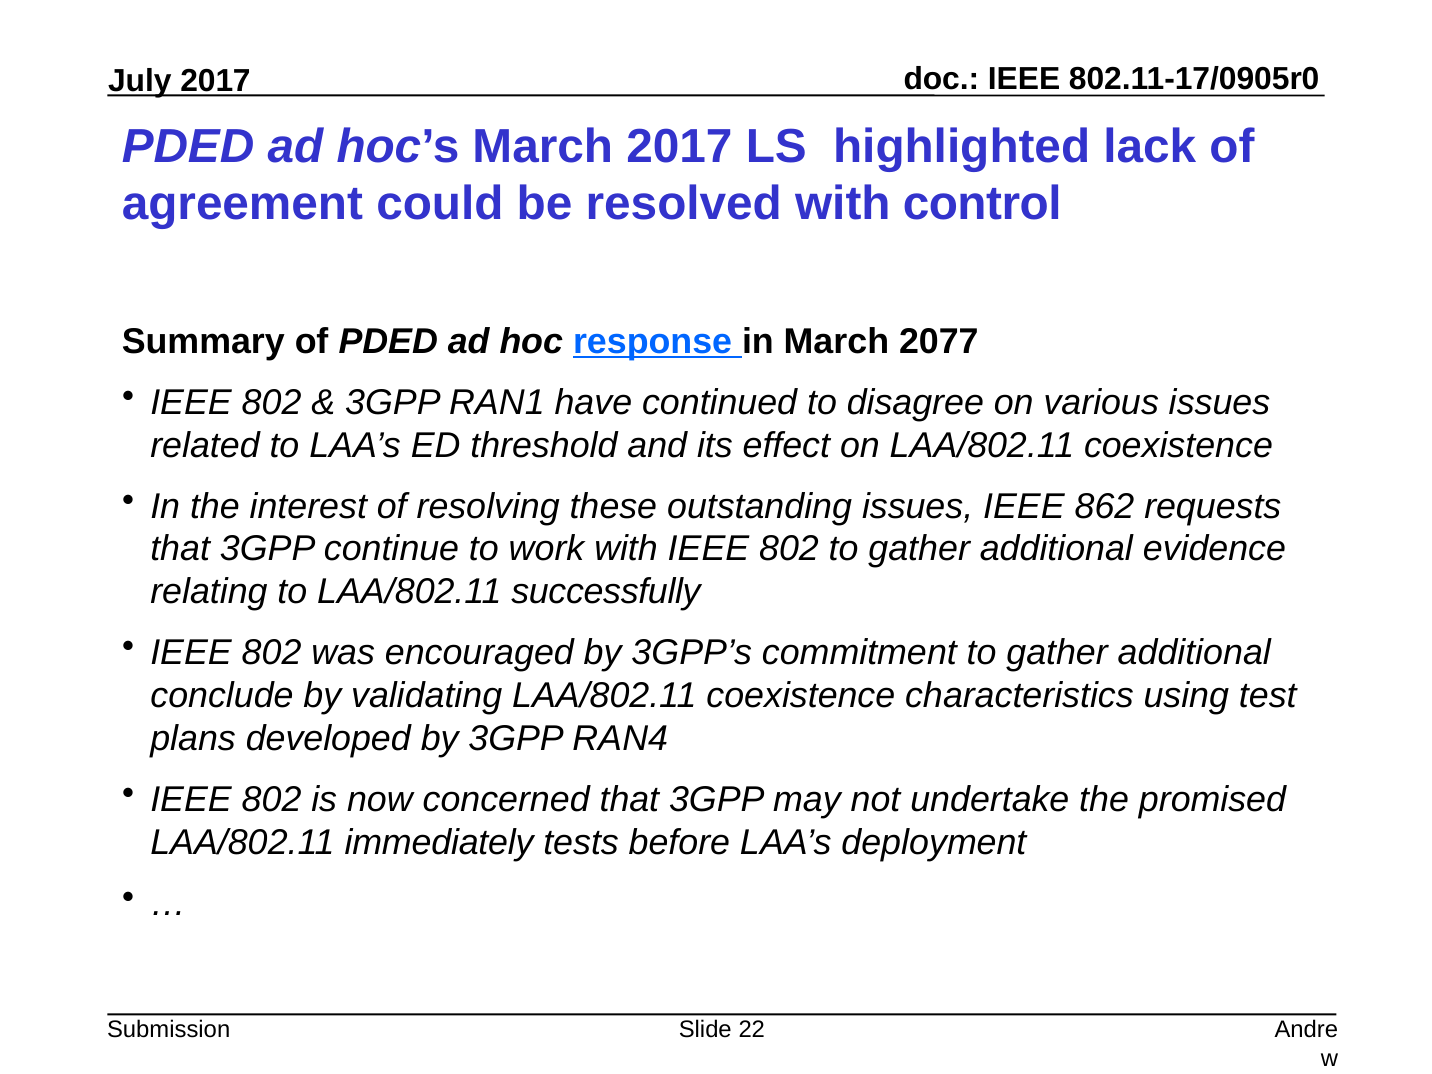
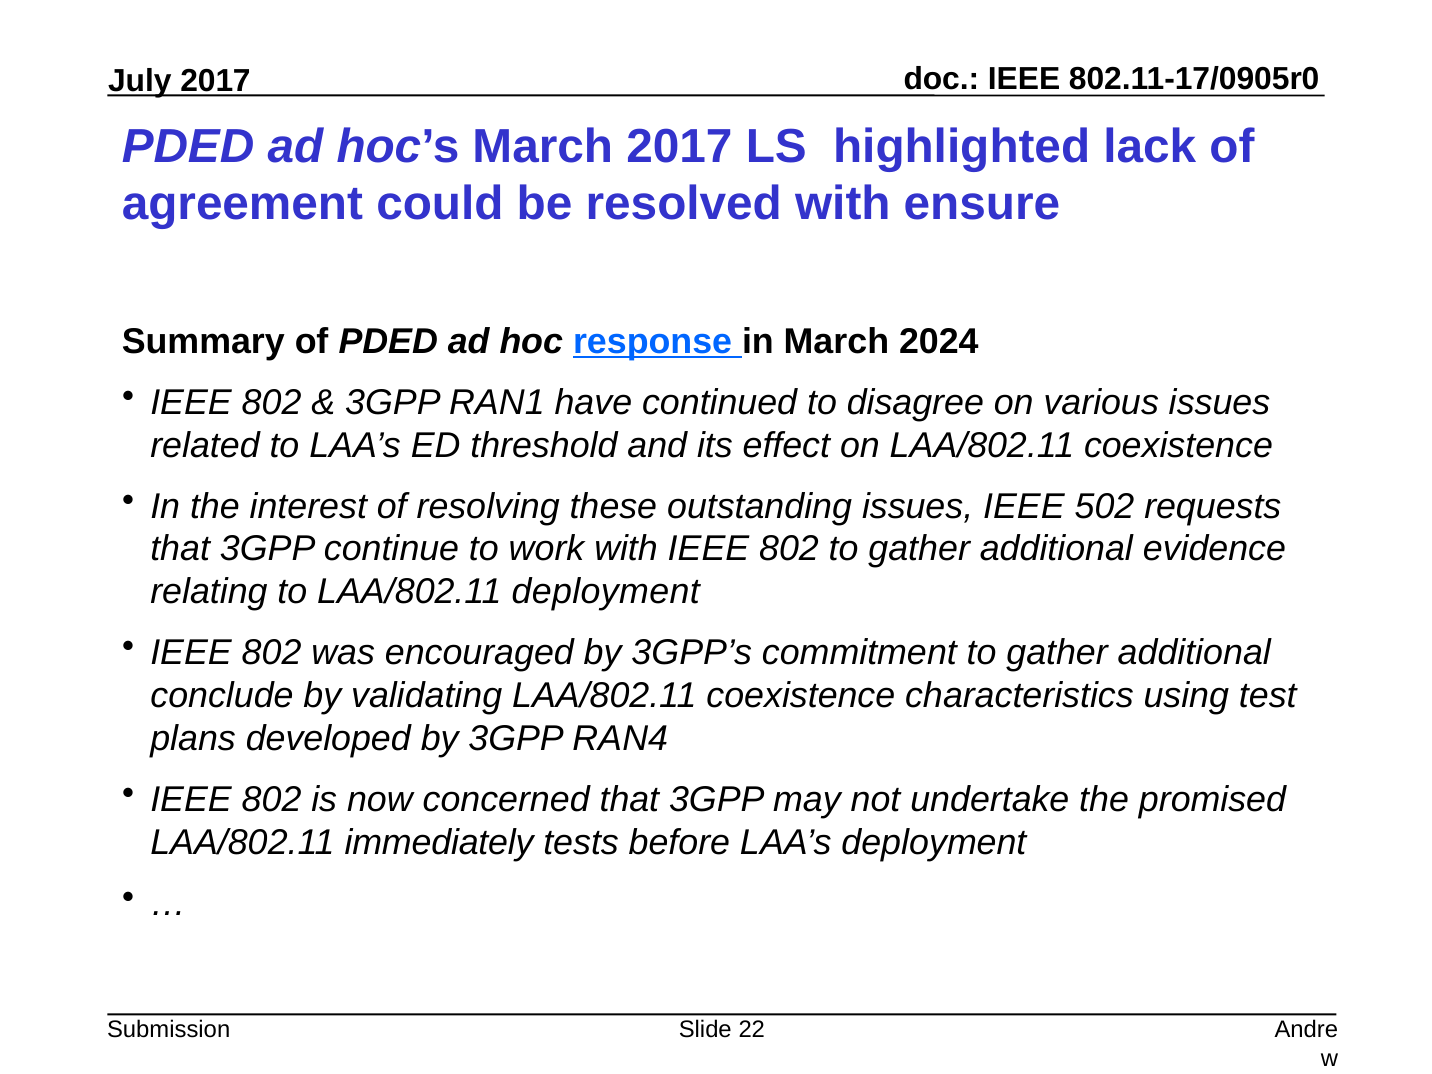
control: control -> ensure
2077: 2077 -> 2024
862: 862 -> 502
LAA/802.11 successfully: successfully -> deployment
